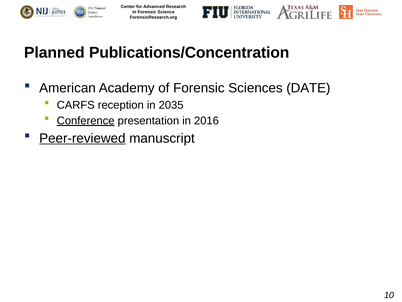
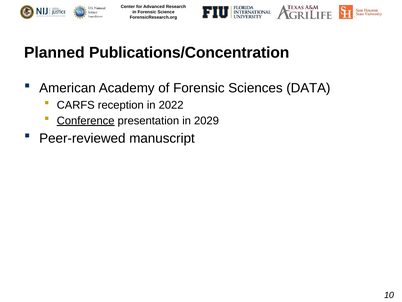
DATE: DATE -> DATA
2035: 2035 -> 2022
2016: 2016 -> 2029
Peer-reviewed underline: present -> none
